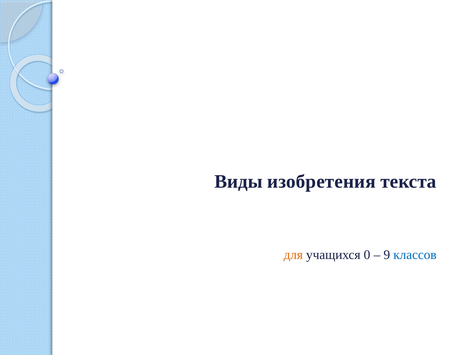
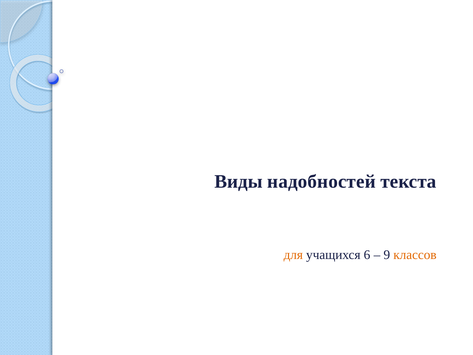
изобретения: изобретения -> надобностей
0: 0 -> 6
классов colour: blue -> orange
